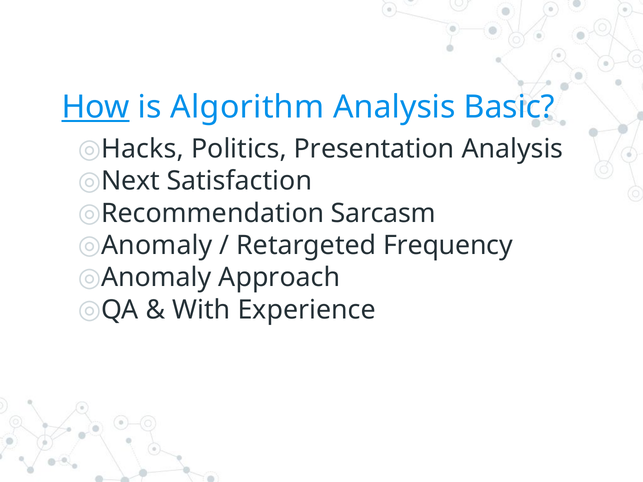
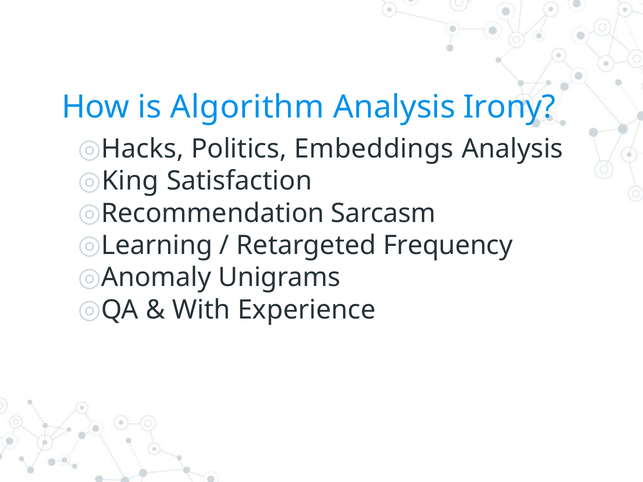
How underline: present -> none
Basic: Basic -> Irony
Presentation: Presentation -> Embeddings
Next: Next -> King
Anomaly at (157, 246): Anomaly -> Learning
Approach: Approach -> Unigrams
